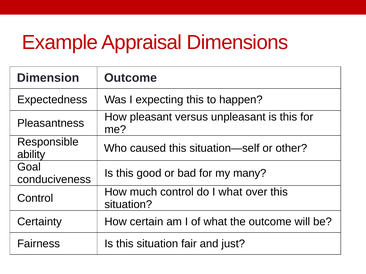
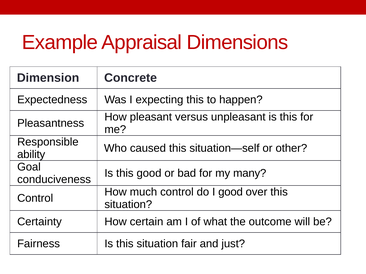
Dimension Outcome: Outcome -> Concrete
I what: what -> good
